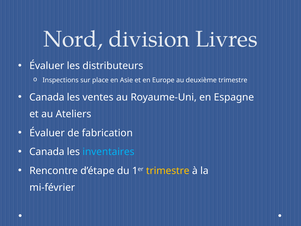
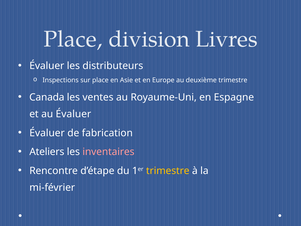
Nord at (73, 39): Nord -> Place
au Ateliers: Ateliers -> Évaluer
Canada at (47, 152): Canada -> Ateliers
inventaires colour: light blue -> pink
